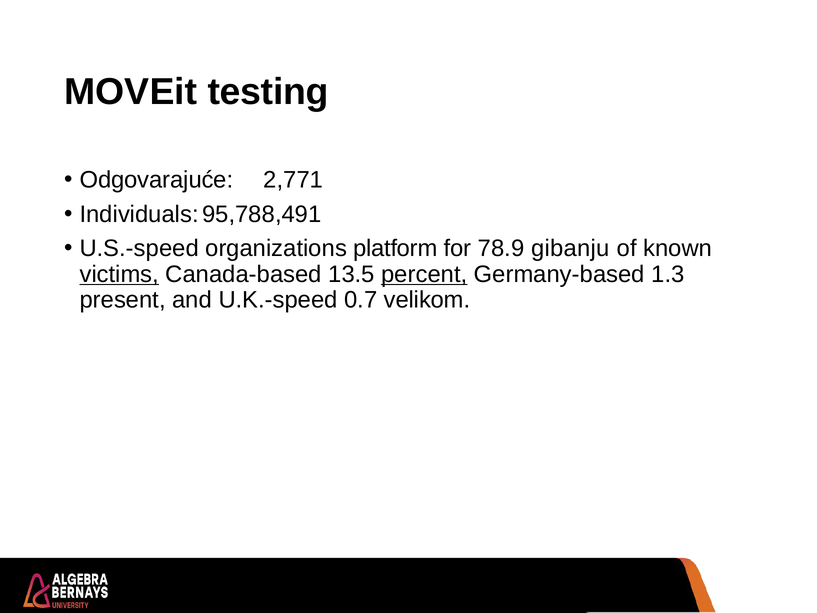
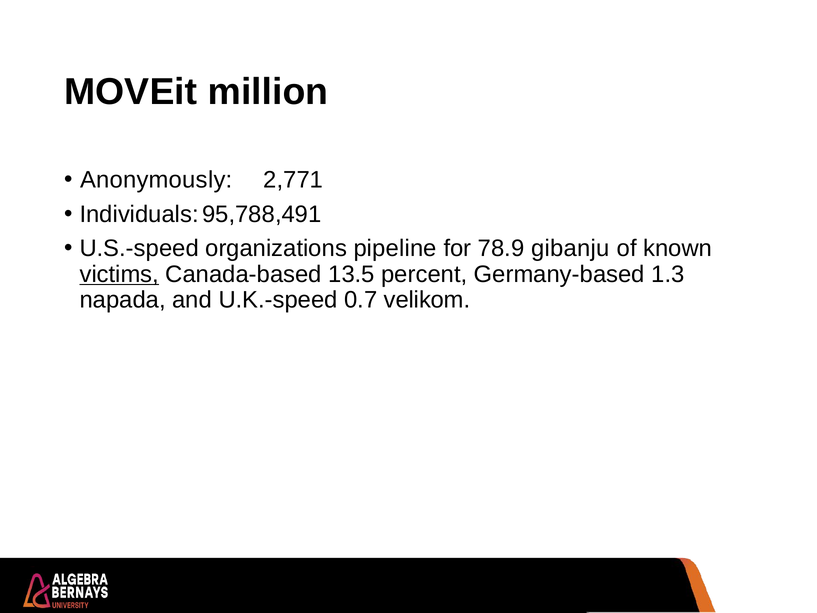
testing: testing -> million
Odgovarajuće: Odgovarajuće -> Anonymously
platform: platform -> pipeline
percent underline: present -> none
present: present -> napada
